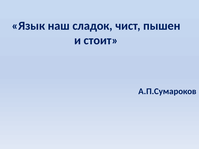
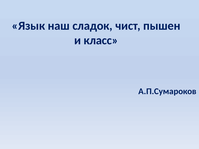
стоит: стоит -> класс
